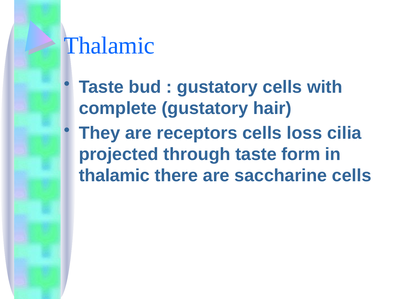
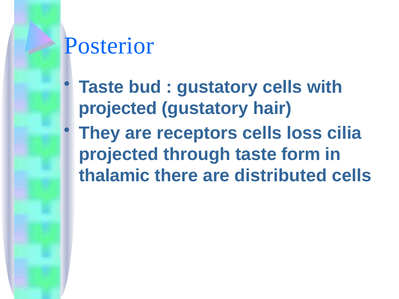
Thalamic at (109, 46): Thalamic -> Posterior
complete at (118, 108): complete -> projected
saccharine: saccharine -> distributed
